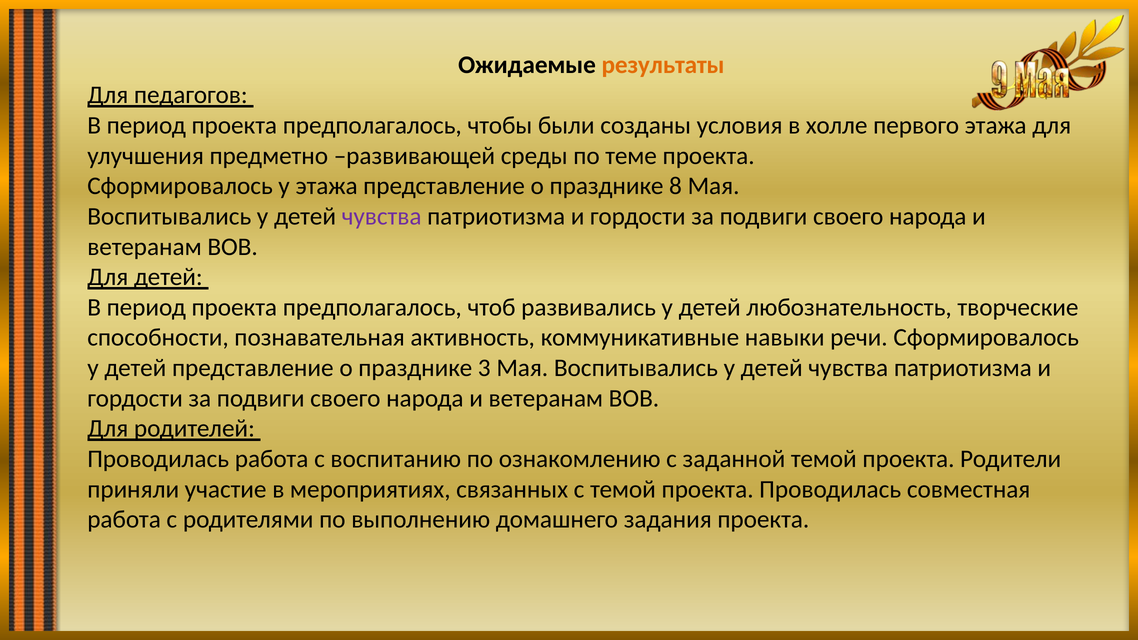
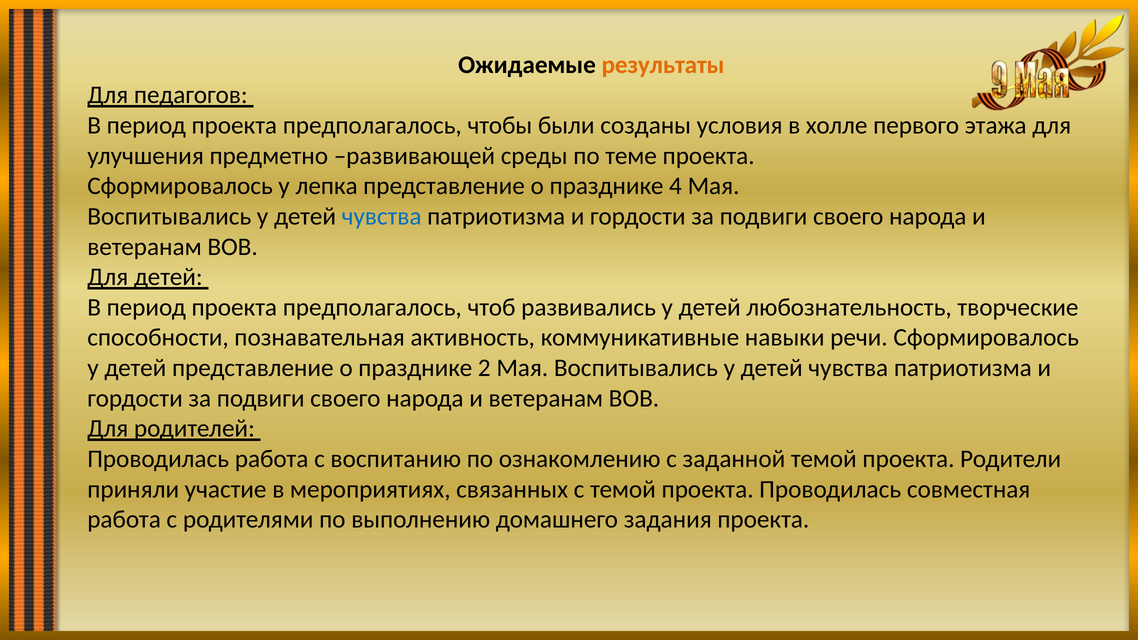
у этажа: этажа -> лепка
8: 8 -> 4
чувства at (382, 216) colour: purple -> blue
3: 3 -> 2
